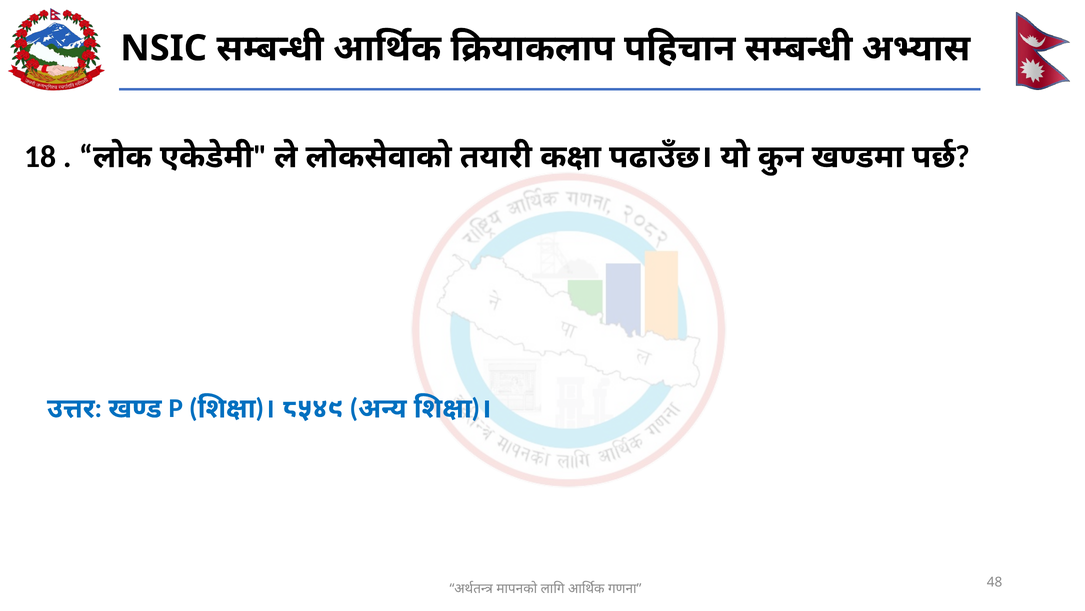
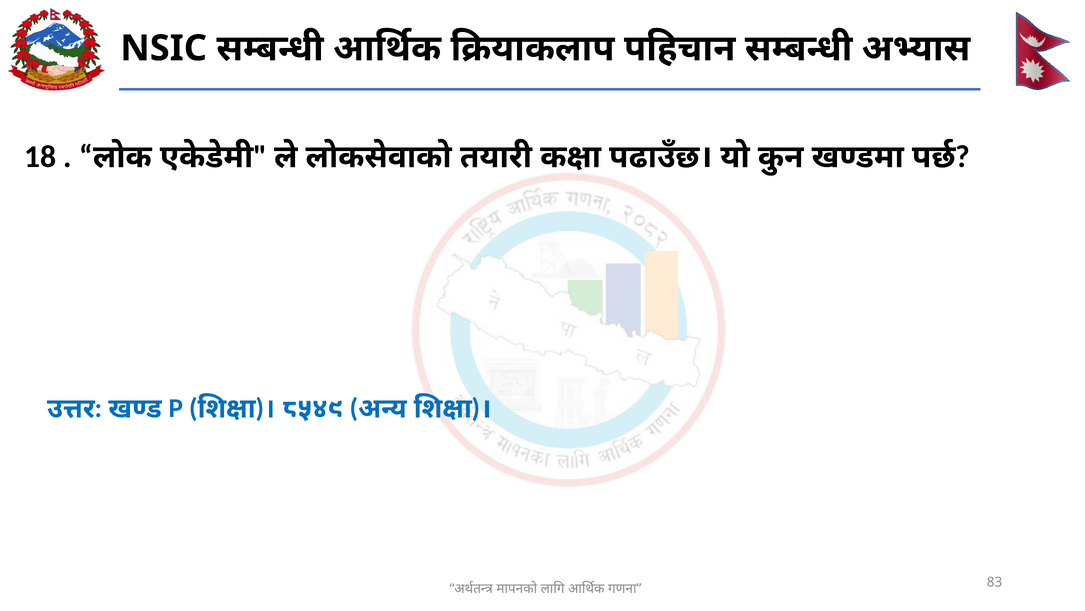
48: 48 -> 83
